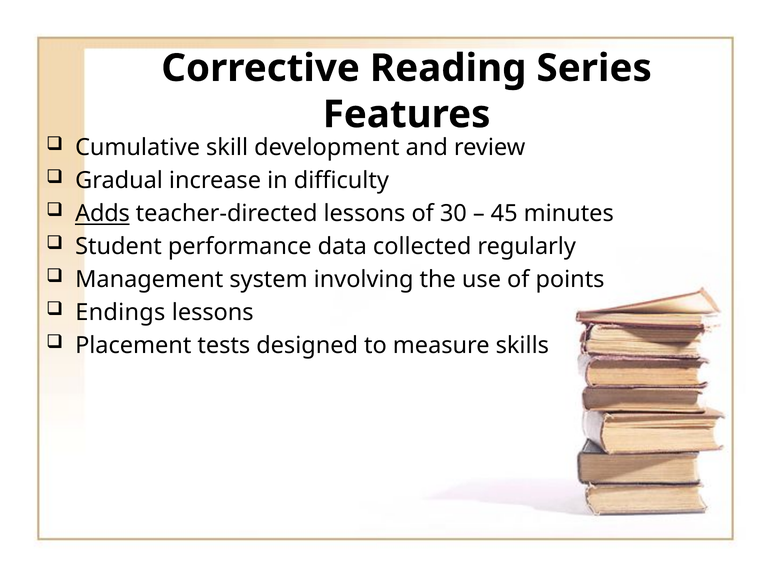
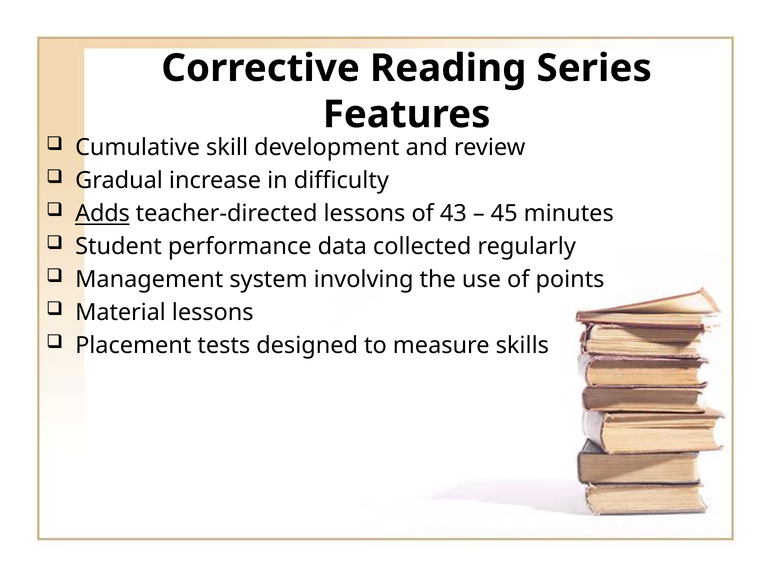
30: 30 -> 43
Endings: Endings -> Material
